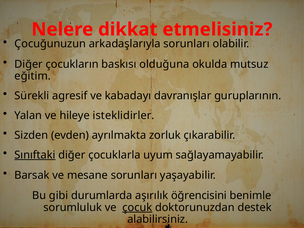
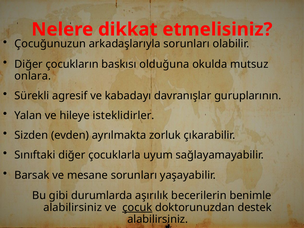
eğitim: eğitim -> onlara
Sınıftaki underline: present -> none
öğrencisini: öğrencisini -> becerilerin
sorumluluk at (73, 207): sorumluluk -> alabilirsiniz
